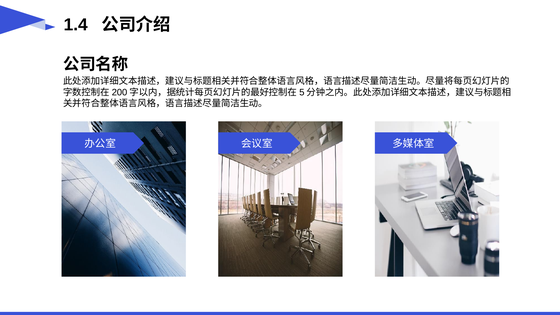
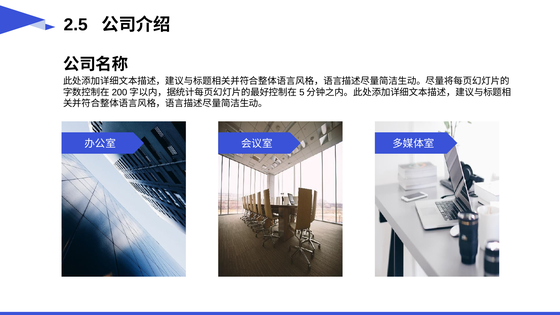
1.4: 1.4 -> 2.5
